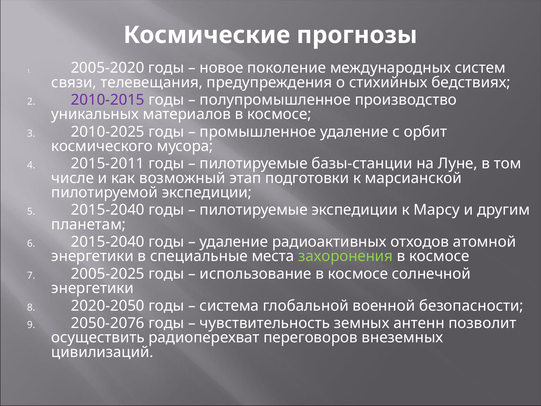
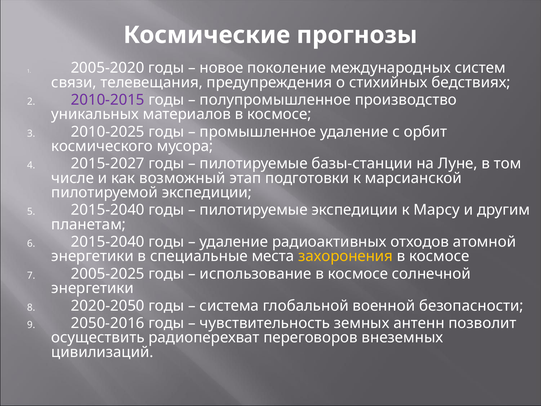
2015-2011: 2015-2011 -> 2015-2027
захоронения colour: light green -> yellow
2050-2076: 2050-2076 -> 2050-2016
